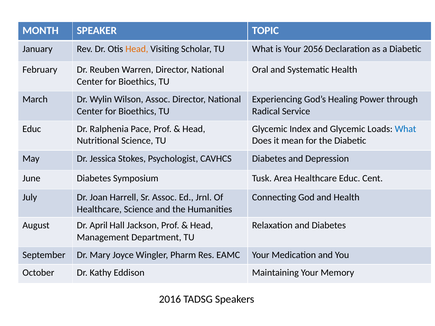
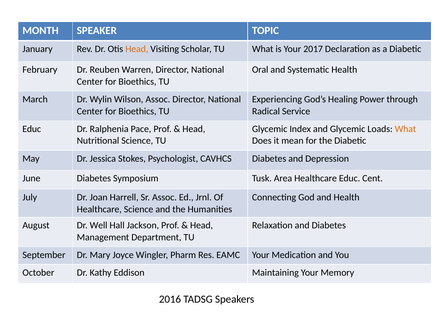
2056: 2056 -> 2017
What at (405, 129) colour: blue -> orange
April: April -> Well
